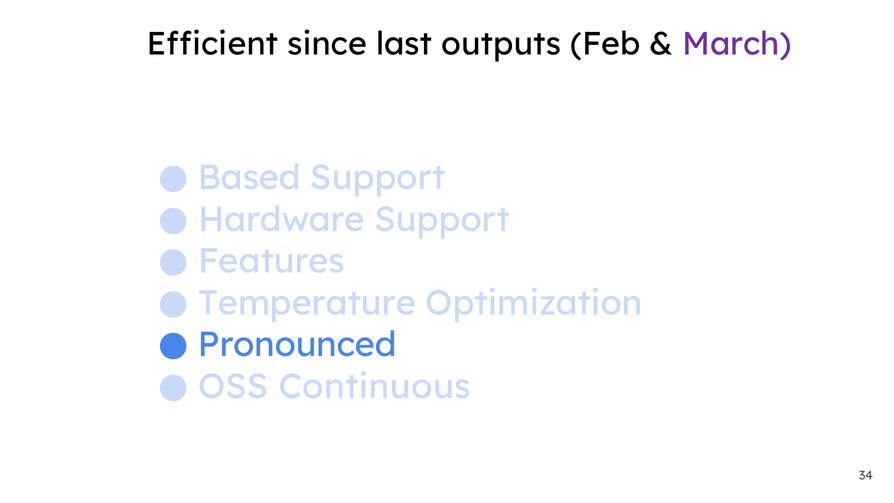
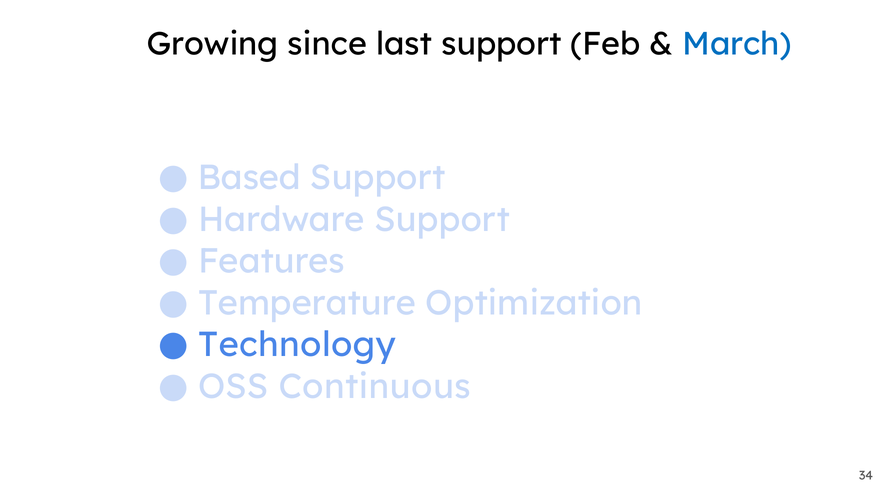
Efficient: Efficient -> Growing
last outputs: outputs -> support
March colour: purple -> blue
Pronounced: Pronounced -> Technology
